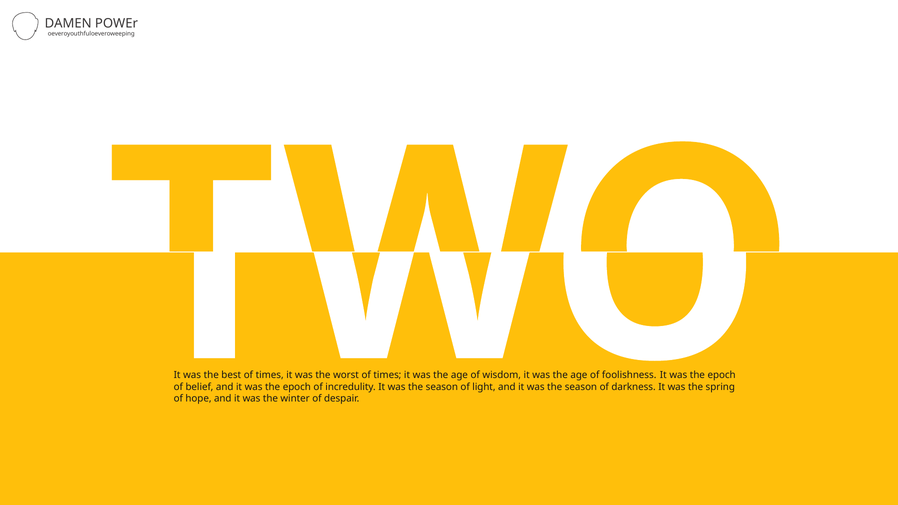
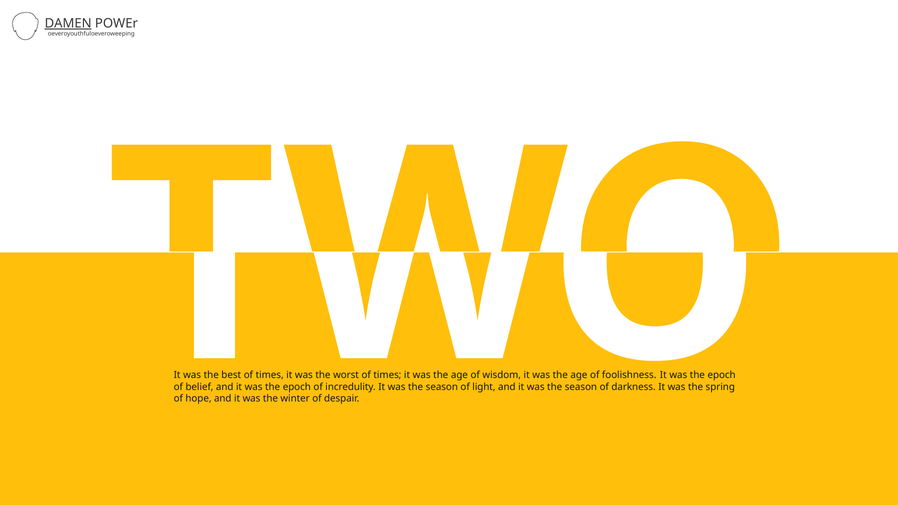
DAMEN underline: none -> present
